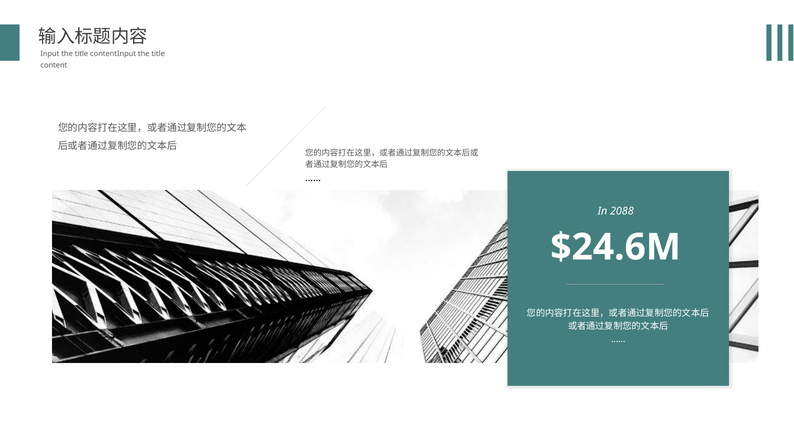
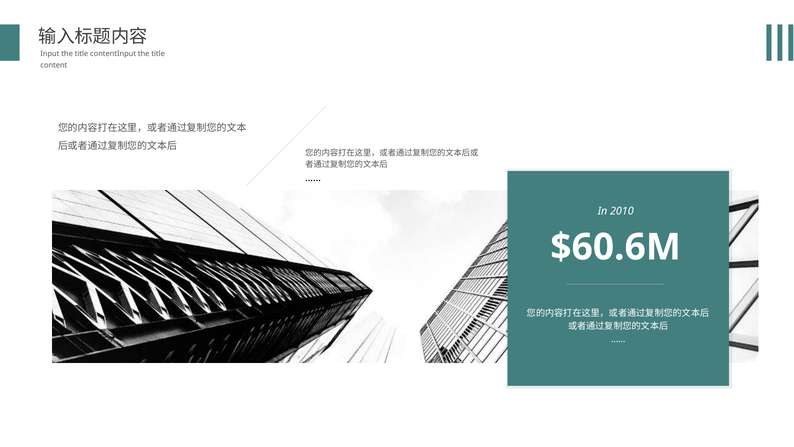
2088: 2088 -> 2010
$24.6M: $24.6M -> $60.6M
